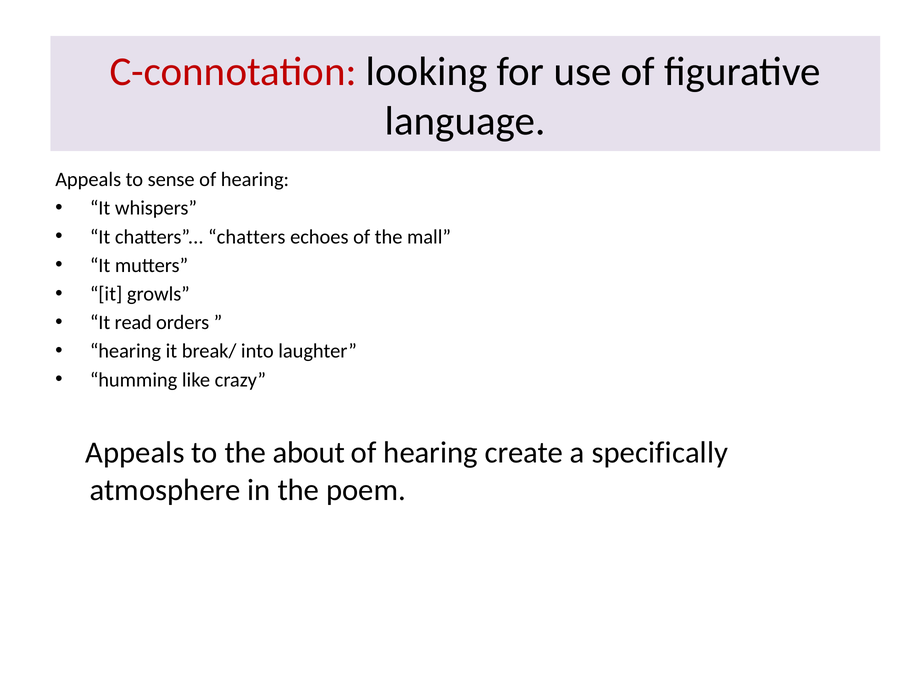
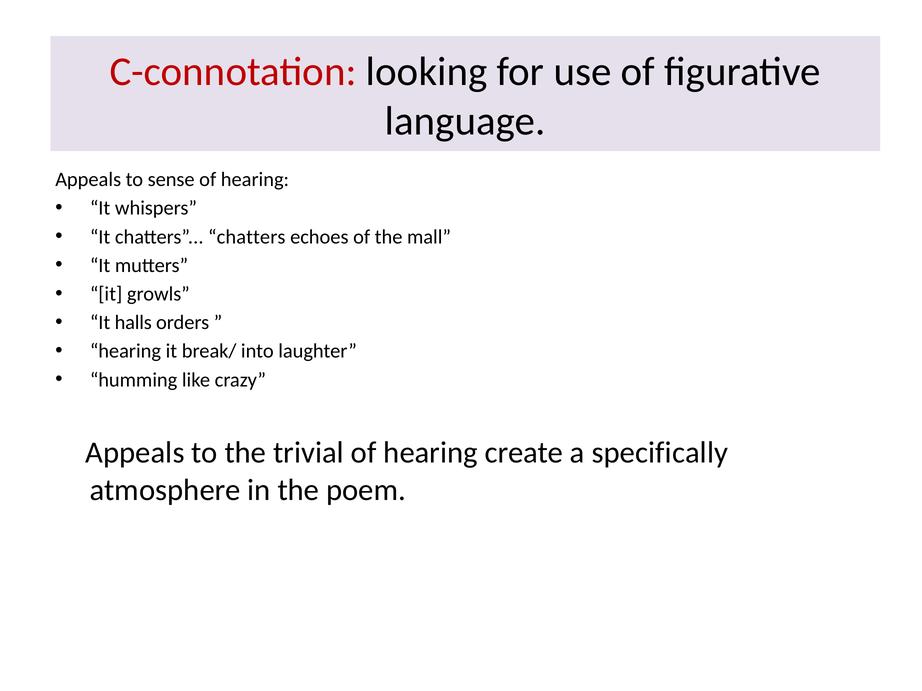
read: read -> halls
about: about -> trivial
